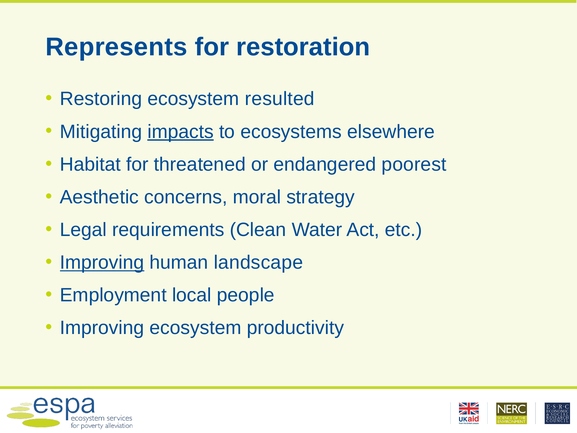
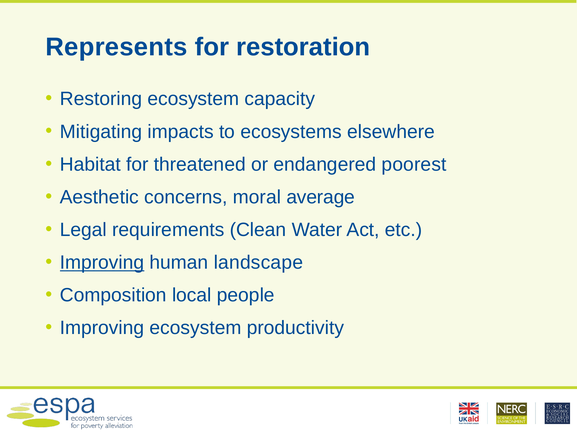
resulted: resulted -> capacity
impacts underline: present -> none
strategy: strategy -> average
Employment: Employment -> Composition
